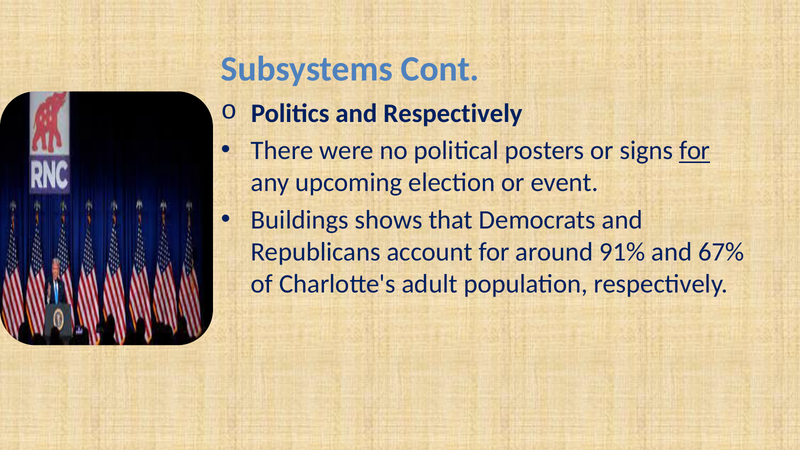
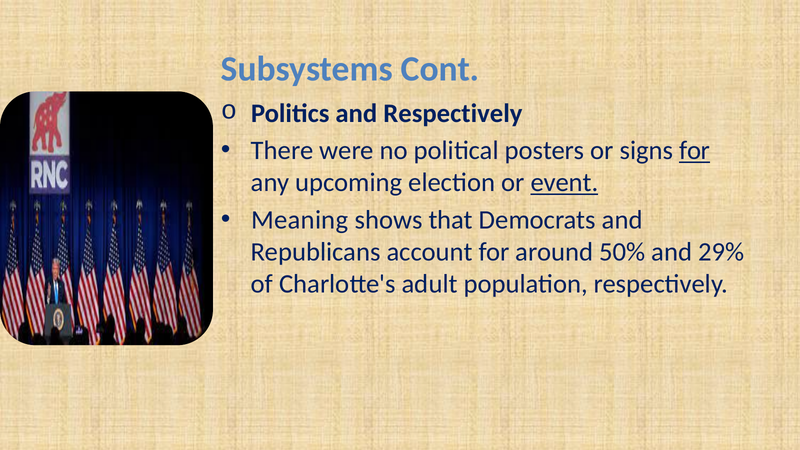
event underline: none -> present
Buildings: Buildings -> Meaning
91%: 91% -> 50%
67%: 67% -> 29%
